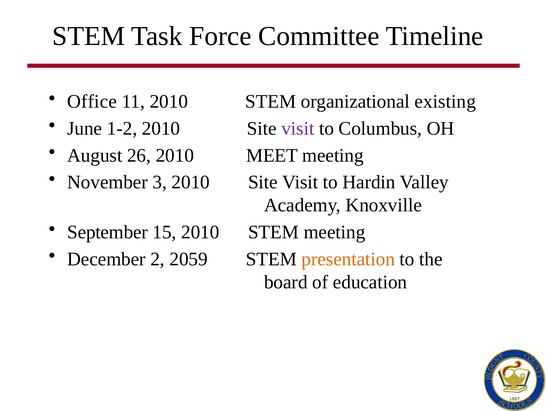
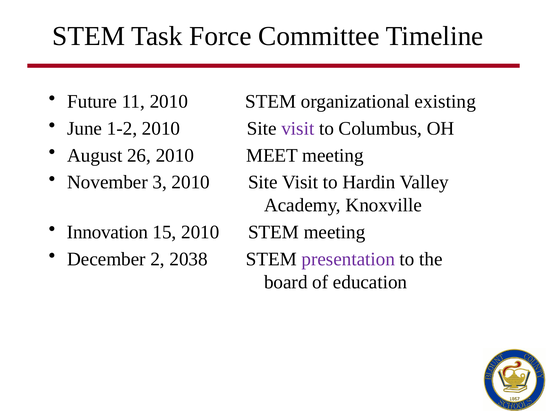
Office: Office -> Future
September: September -> Innovation
2059: 2059 -> 2038
presentation colour: orange -> purple
